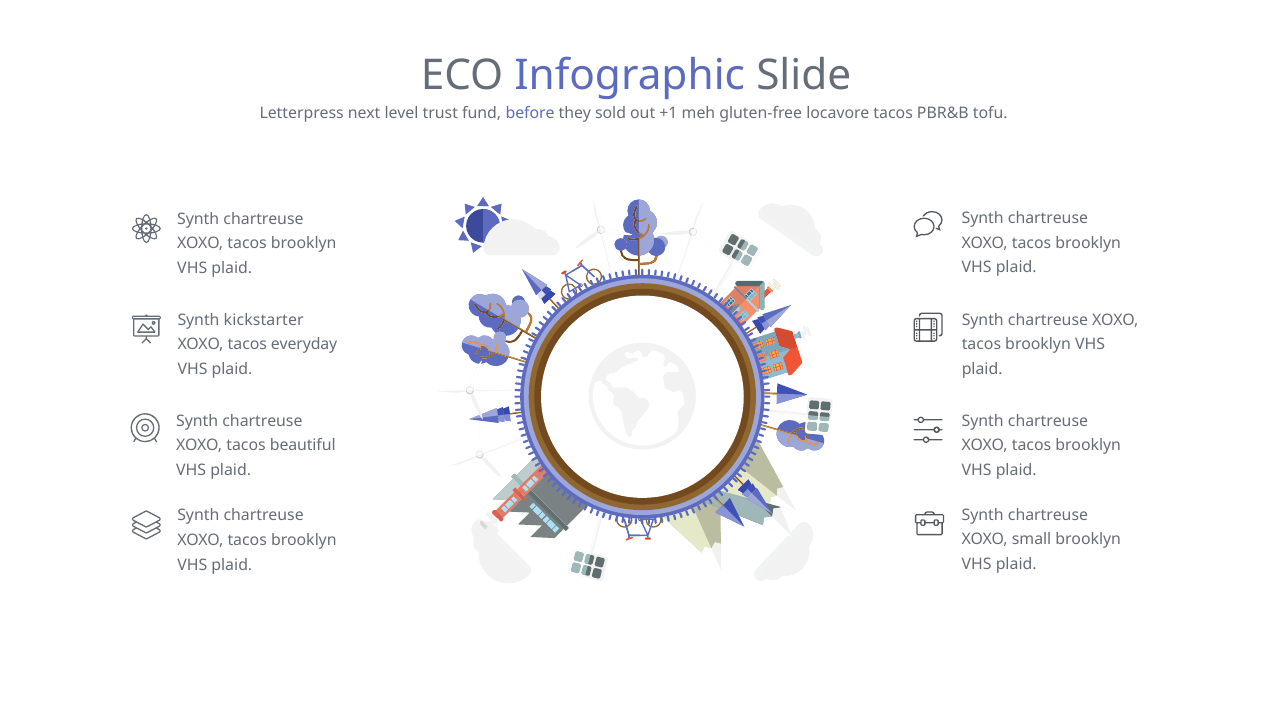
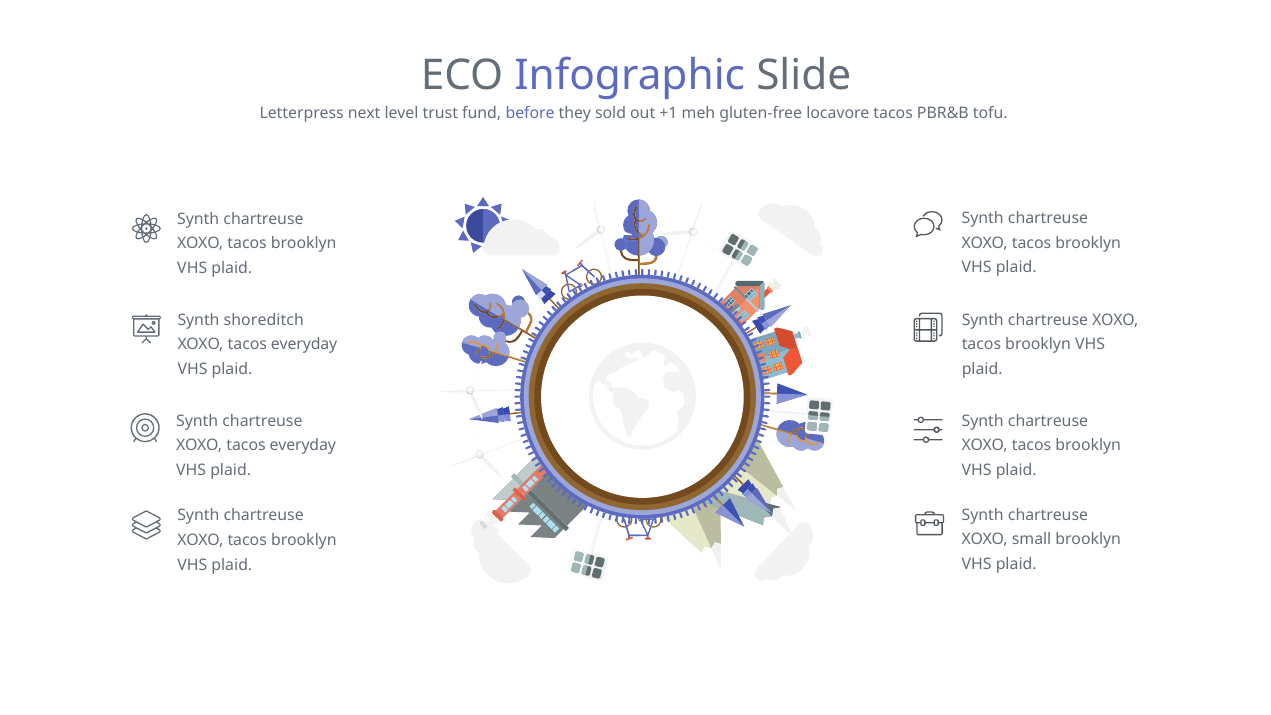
kickstarter: kickstarter -> shoreditch
beautiful at (303, 446): beautiful -> everyday
